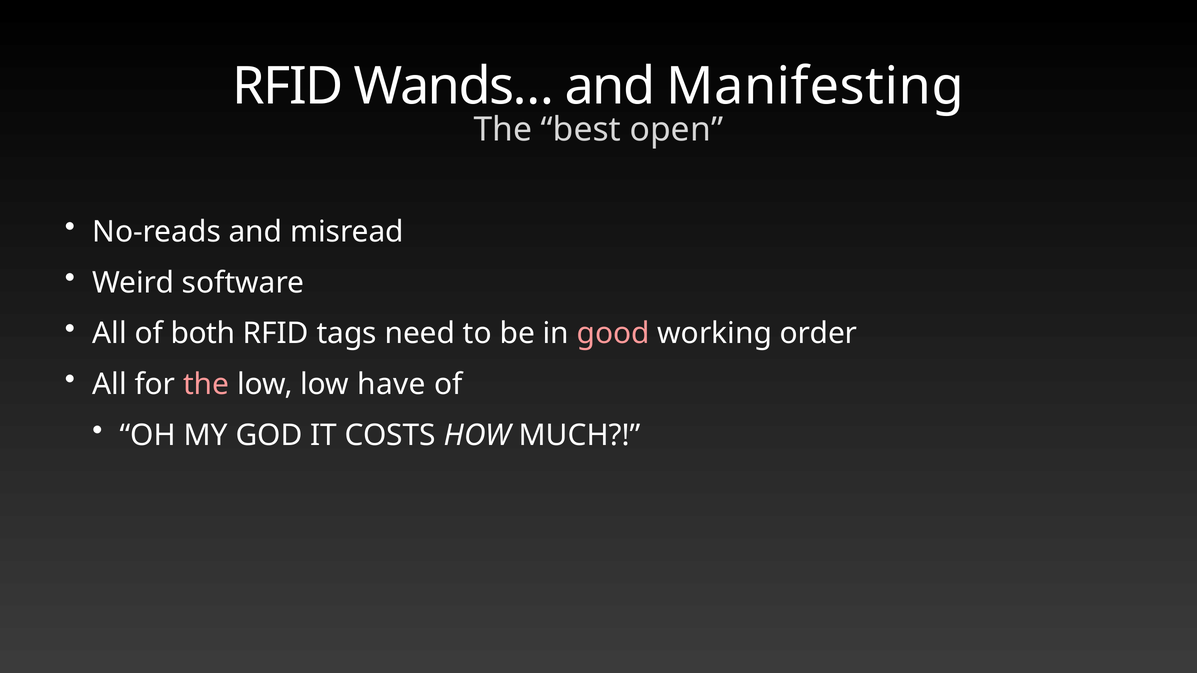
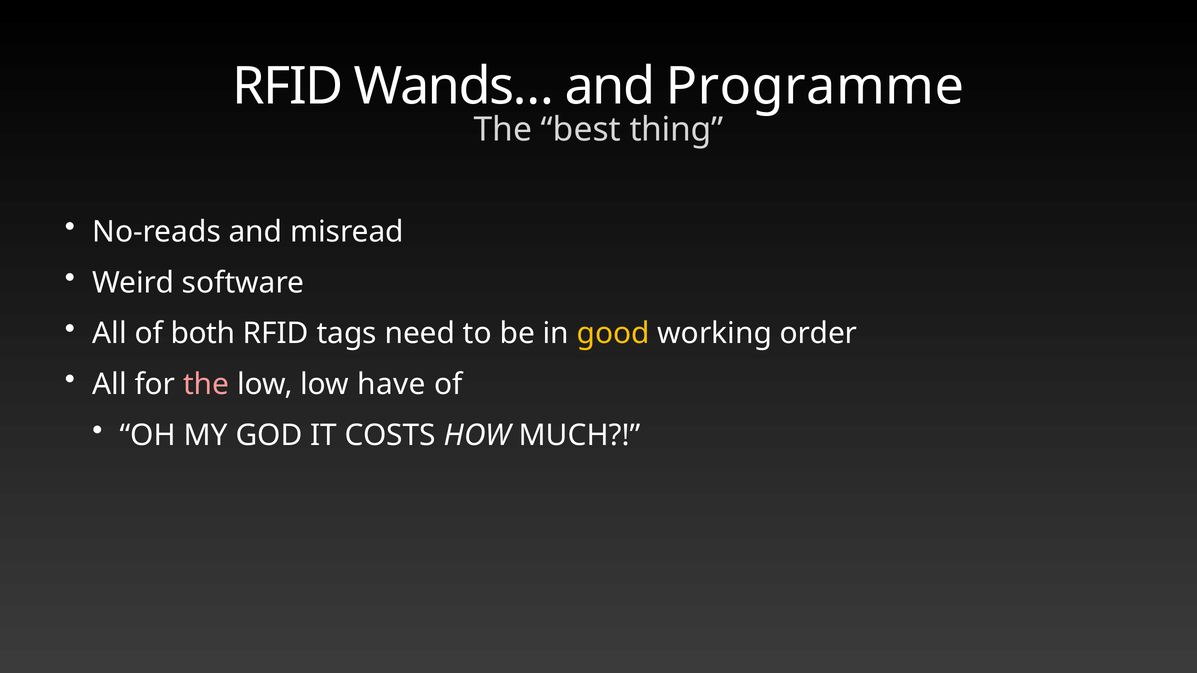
Manifesting: Manifesting -> Programme
open: open -> thing
good colour: pink -> yellow
